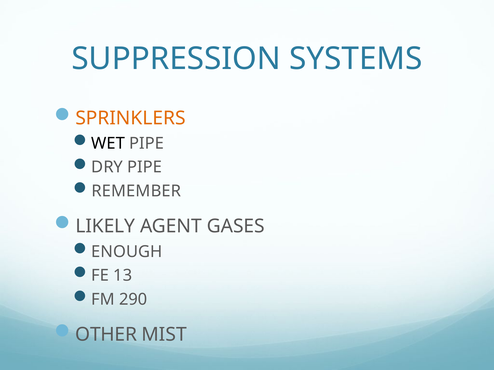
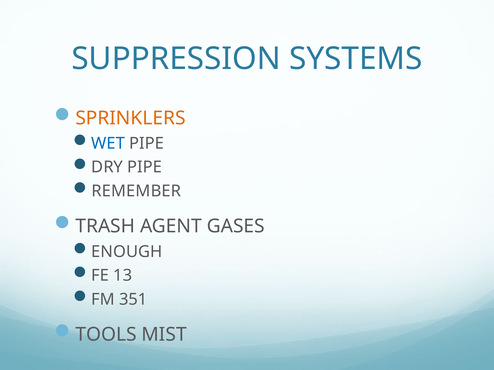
WET colour: black -> blue
LIKELY: LIKELY -> TRASH
290: 290 -> 351
OTHER: OTHER -> TOOLS
